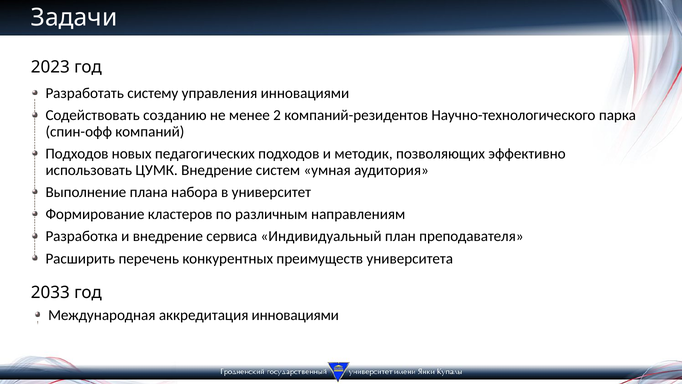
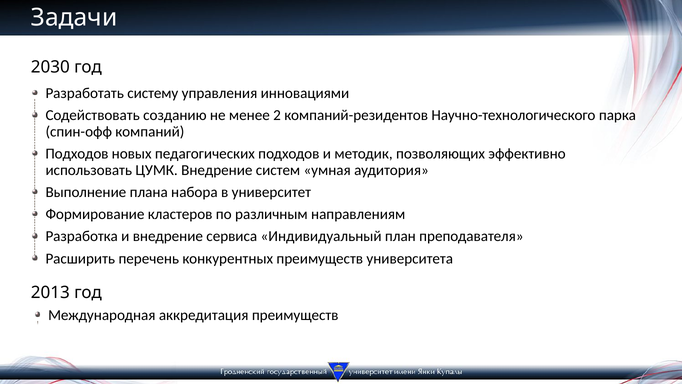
2023: 2023 -> 2030
2033: 2033 -> 2013
аккредитация инновациями: инновациями -> преимуществ
